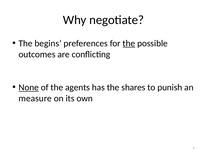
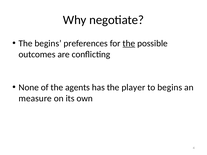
None underline: present -> none
shares: shares -> player
to punish: punish -> begins
